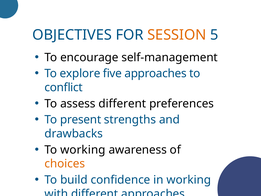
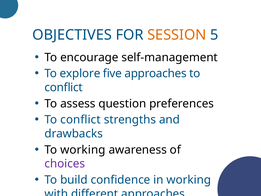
assess different: different -> question
present at (81, 120): present -> conflict
choices colour: orange -> purple
